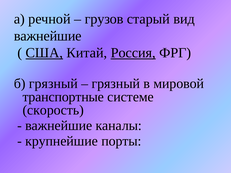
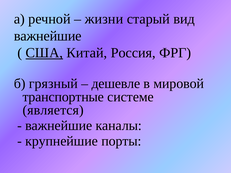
грузов: грузов -> жизни
Россия underline: present -> none
грязный at (116, 84): грязный -> дешевле
скорость: скорость -> является
